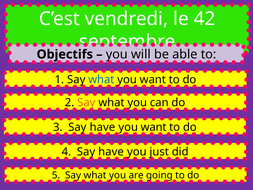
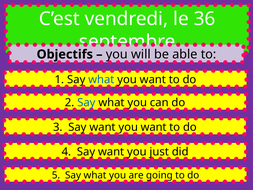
42: 42 -> 36
Say at (86, 102) colour: orange -> blue
3 Say have: have -> want
4 Say have: have -> want
